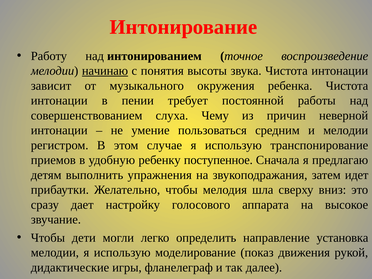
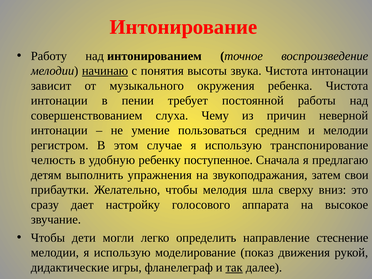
приемов: приемов -> челюсть
идет: идет -> свои
установка: установка -> стеснение
так underline: none -> present
